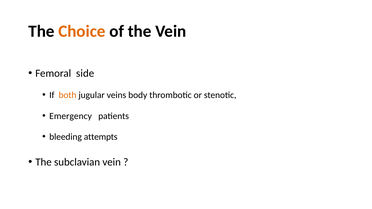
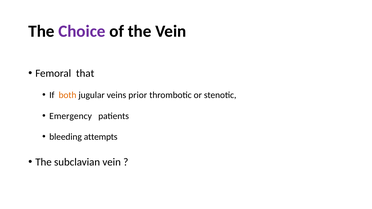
Choice colour: orange -> purple
side: side -> that
body: body -> prior
